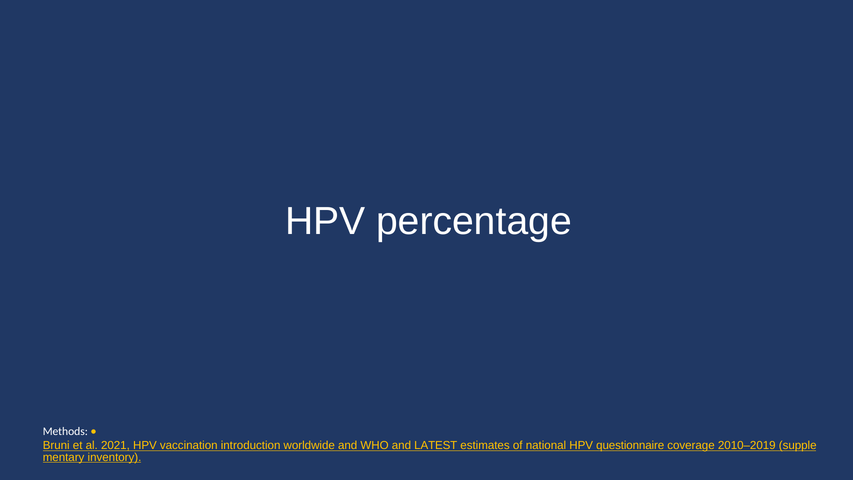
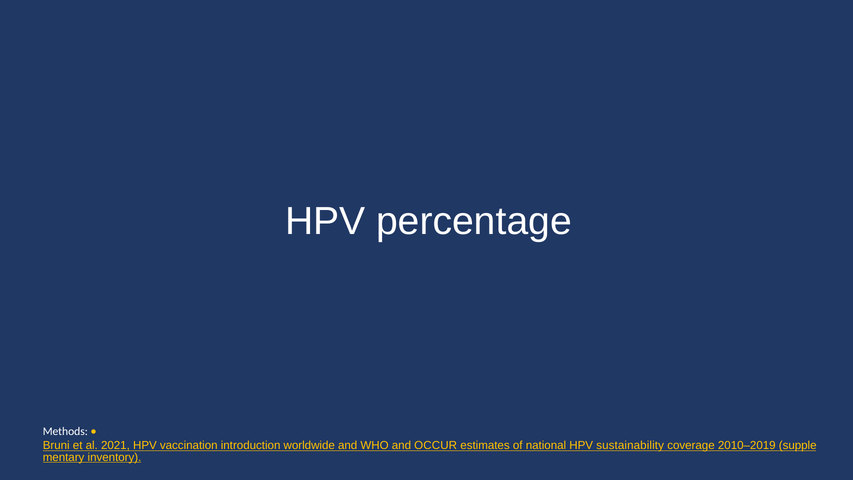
LATEST: LATEST -> OCCUR
questionnaire: questionnaire -> sustainability
